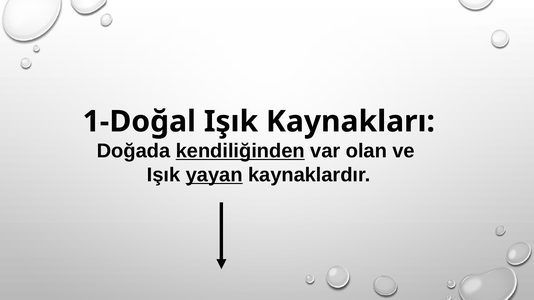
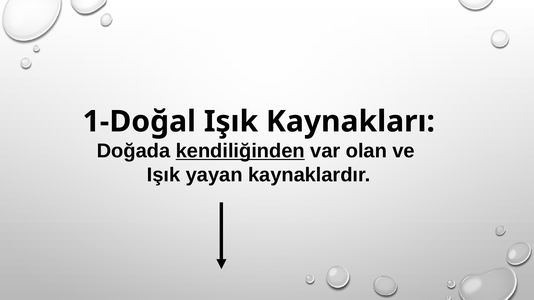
yayan underline: present -> none
